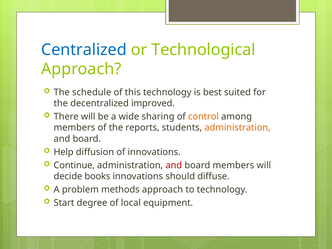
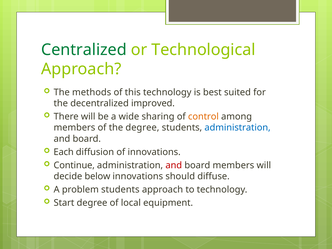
Centralized colour: blue -> green
schedule: schedule -> methods
the reports: reports -> degree
administration at (238, 128) colour: orange -> blue
Help: Help -> Each
books: books -> below
problem methods: methods -> students
